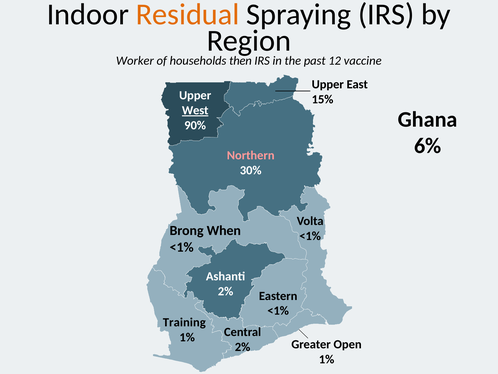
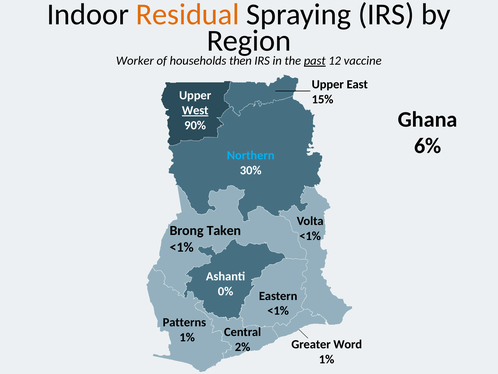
past underline: none -> present
Northern colour: pink -> light blue
When: When -> Taken
2% at (226, 291): 2% -> 0%
Training: Training -> Patterns
Open: Open -> Word
